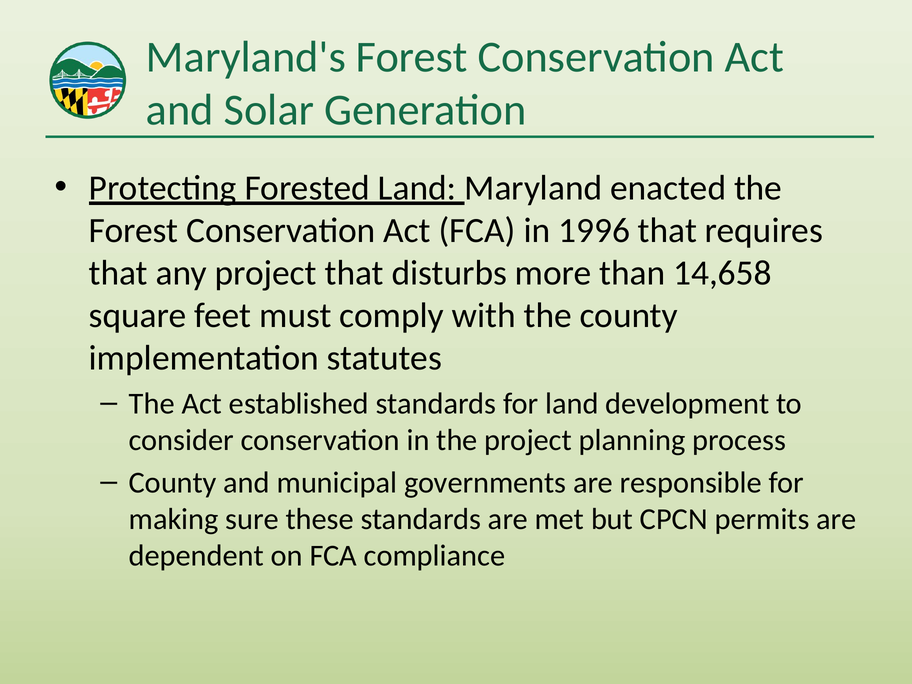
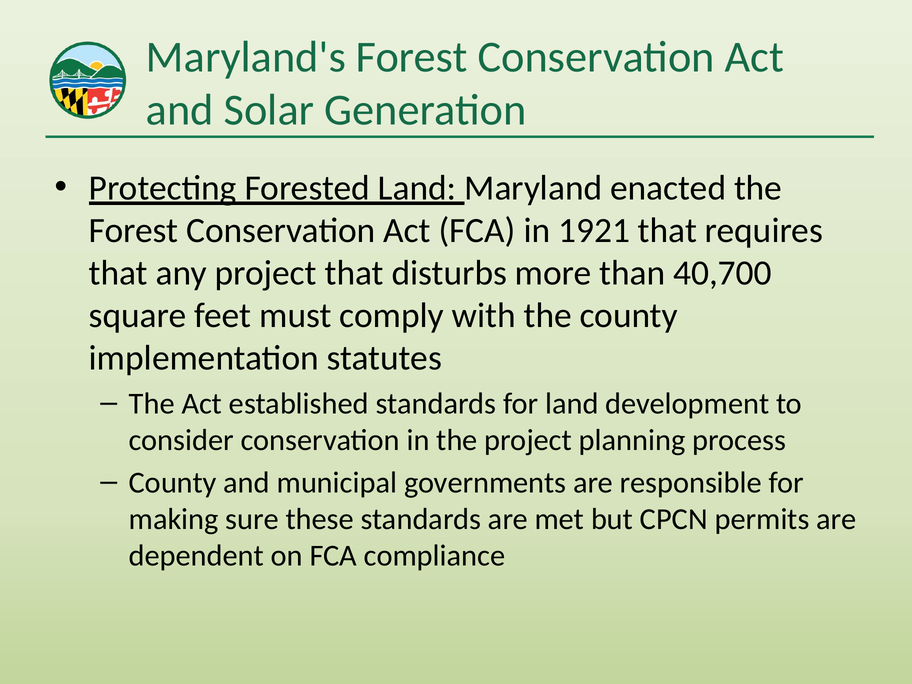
1996: 1996 -> 1921
14,658: 14,658 -> 40,700
